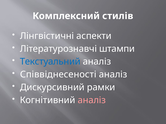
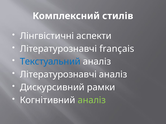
штампи: штампи -> français
Співвіднесеності at (58, 75): Співвіднесеності -> Літературознавчі
аналіз at (92, 101) colour: pink -> light green
